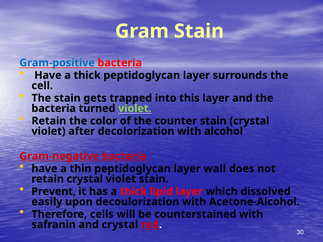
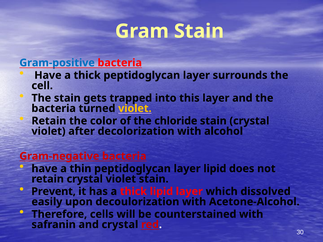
violet at (135, 109) colour: light green -> yellow
counter: counter -> chloride
layer wall: wall -> lipid
